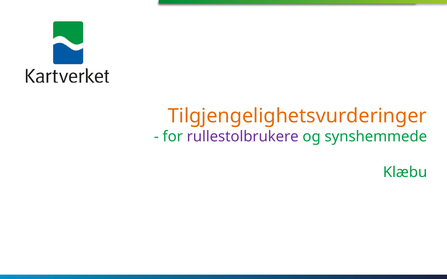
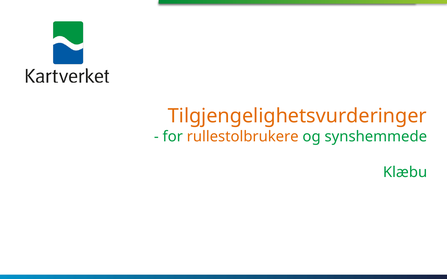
rullestolbrukere colour: purple -> orange
